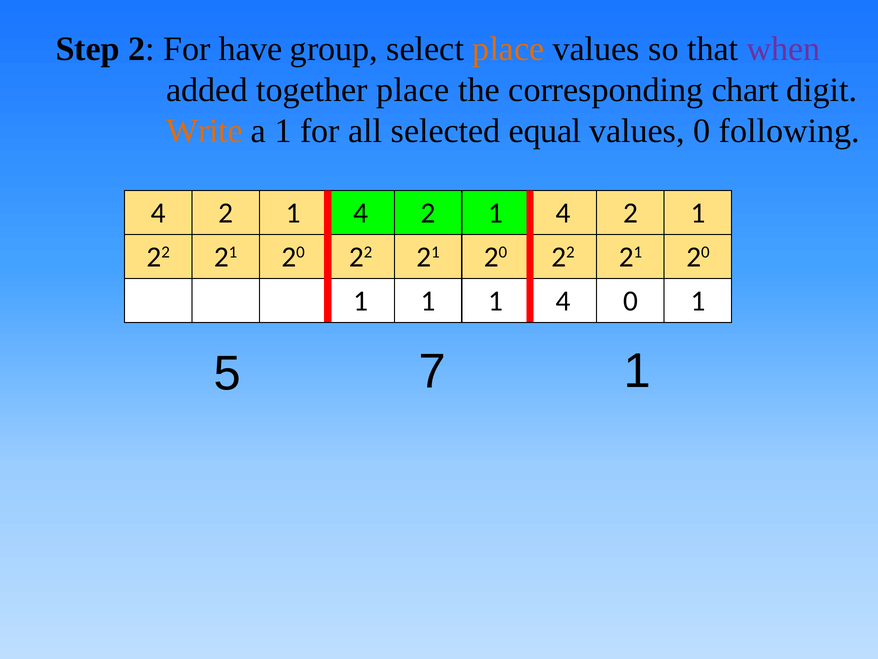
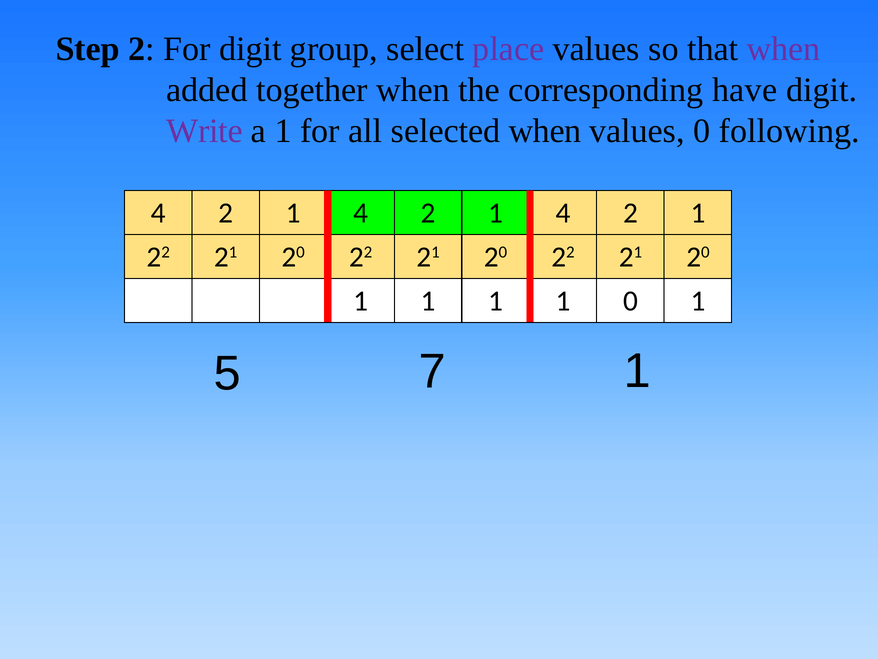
For have: have -> digit
place at (508, 49) colour: orange -> purple
together place: place -> when
chart: chart -> have
Write colour: orange -> purple
selected equal: equal -> when
1 1 1 4: 4 -> 1
